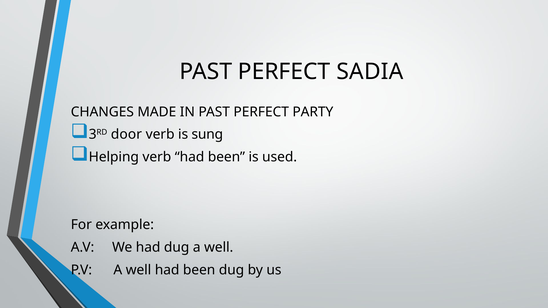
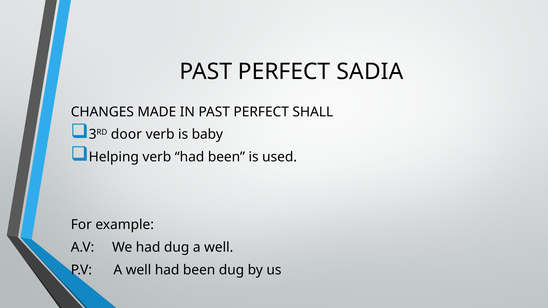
PARTY: PARTY -> SHALL
sung: sung -> baby
